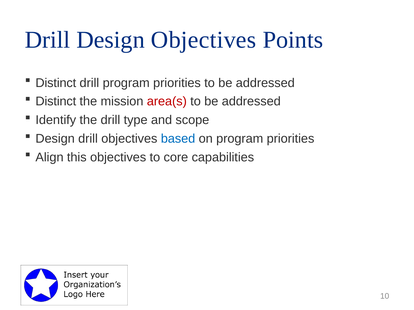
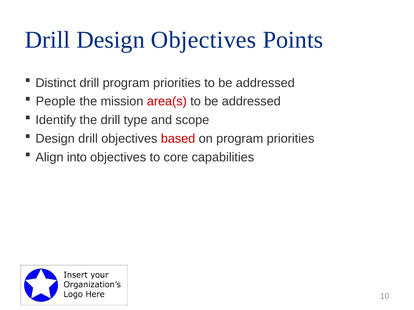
Distinct at (56, 102): Distinct -> People
based colour: blue -> red
this: this -> into
